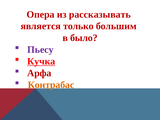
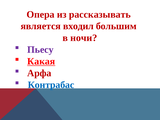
только: только -> входил
было: было -> ночи
Кучка: Кучка -> Какая
Контрабас colour: orange -> blue
